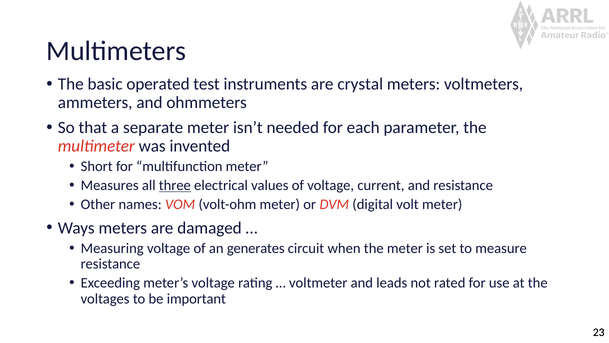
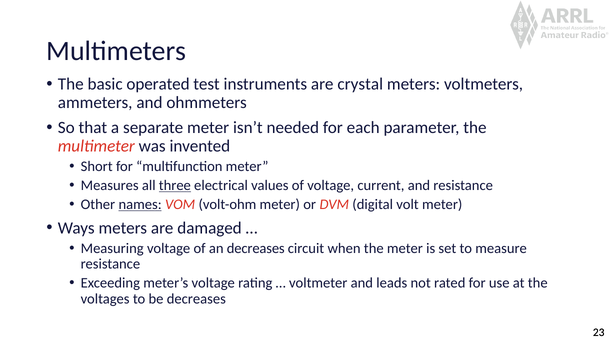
names underline: none -> present
an generates: generates -> decreases
be important: important -> decreases
